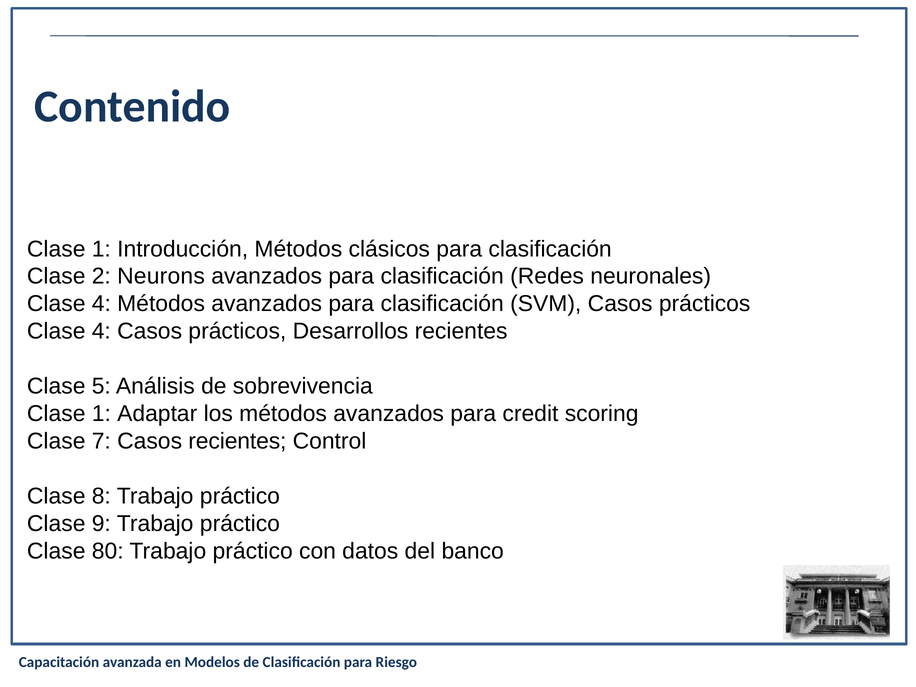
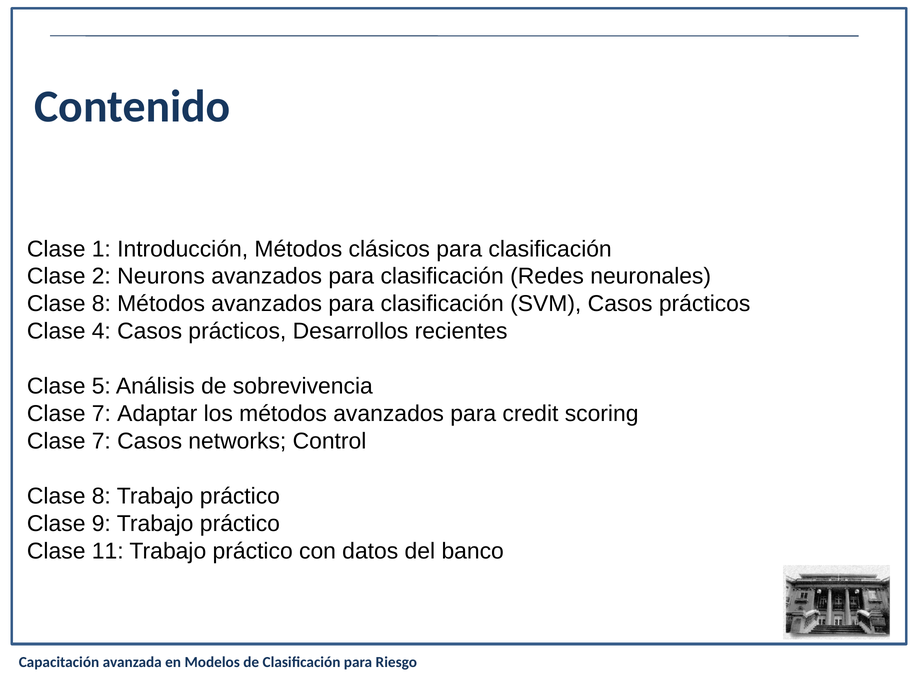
4 at (101, 304): 4 -> 8
1 at (101, 414): 1 -> 7
Casos recientes: recientes -> networks
80: 80 -> 11
